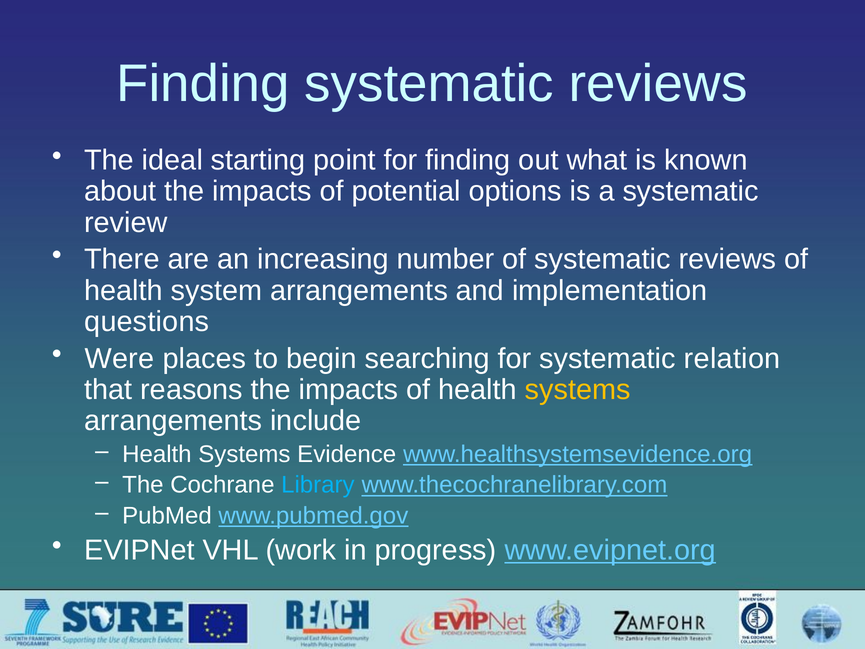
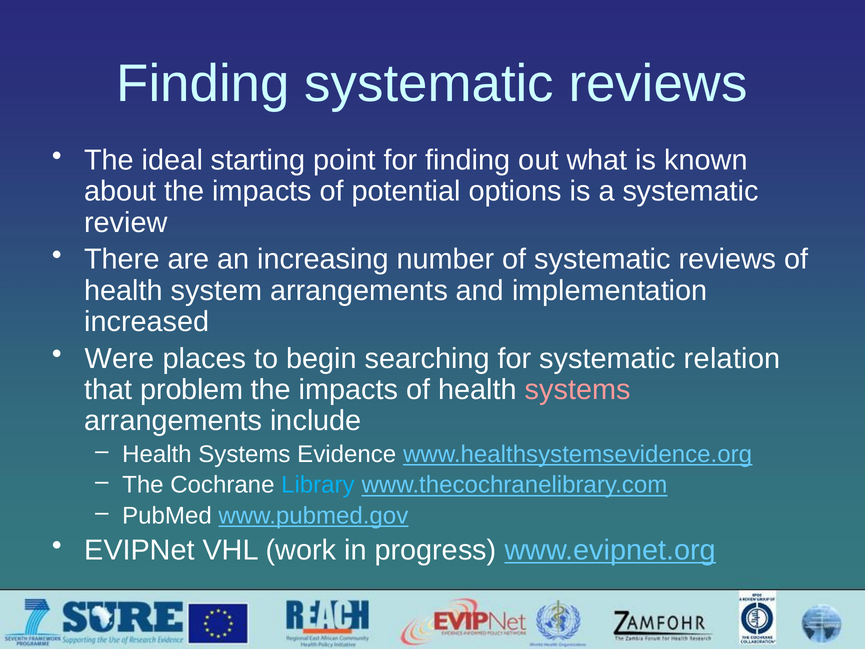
questions: questions -> increased
reasons: reasons -> problem
systems at (578, 390) colour: yellow -> pink
